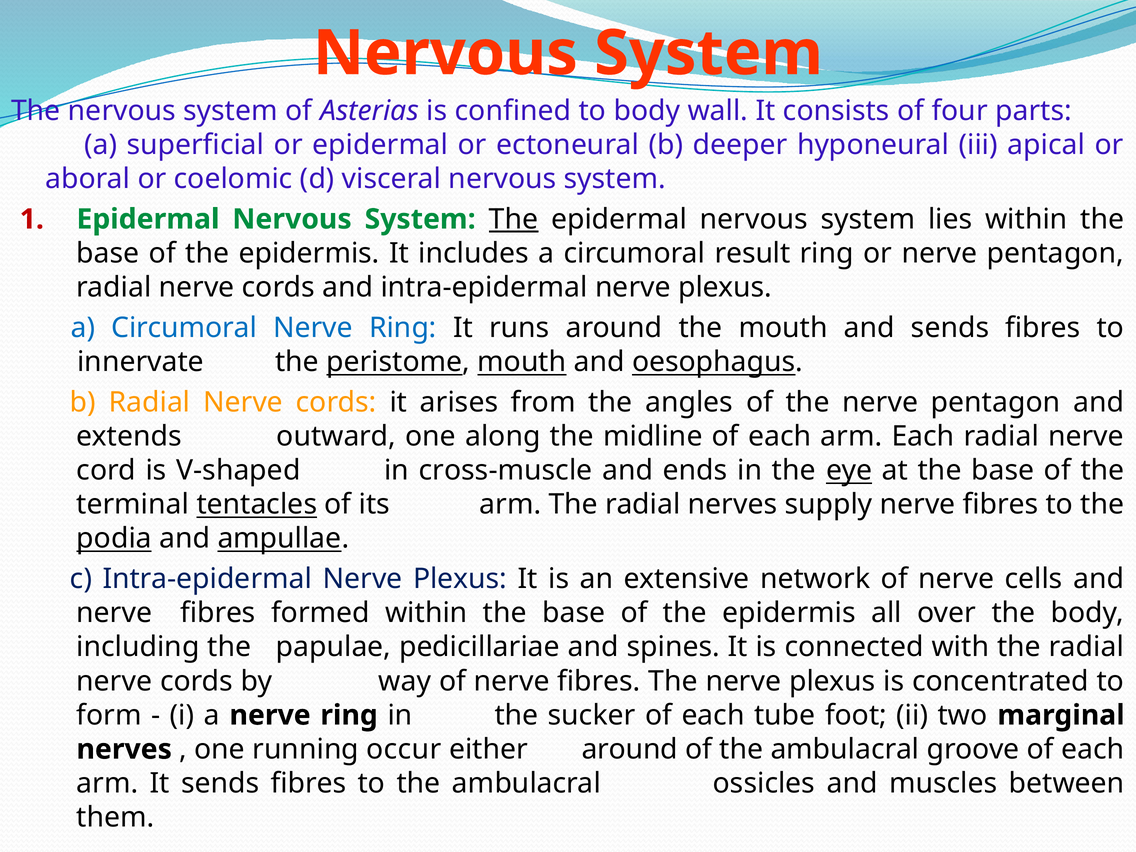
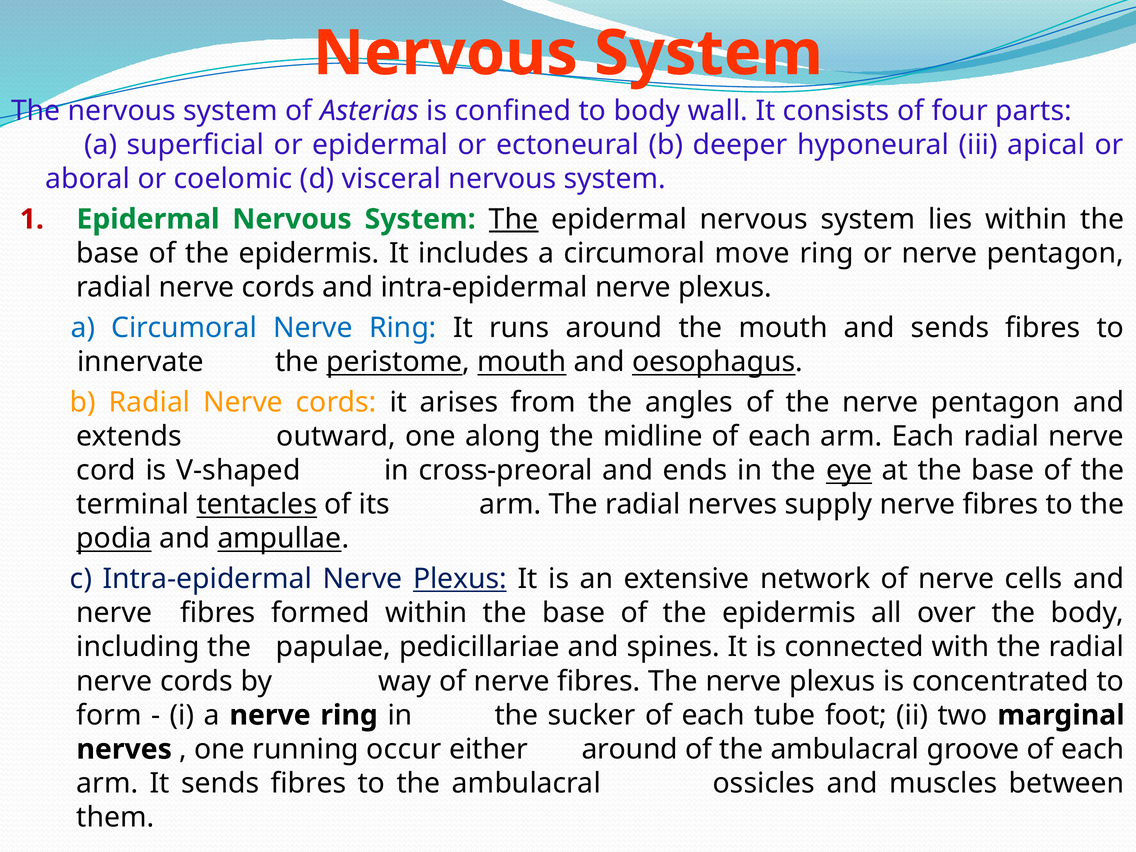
result: result -> move
cross-muscle: cross-muscle -> cross-preoral
Plexus at (460, 579) underline: none -> present
